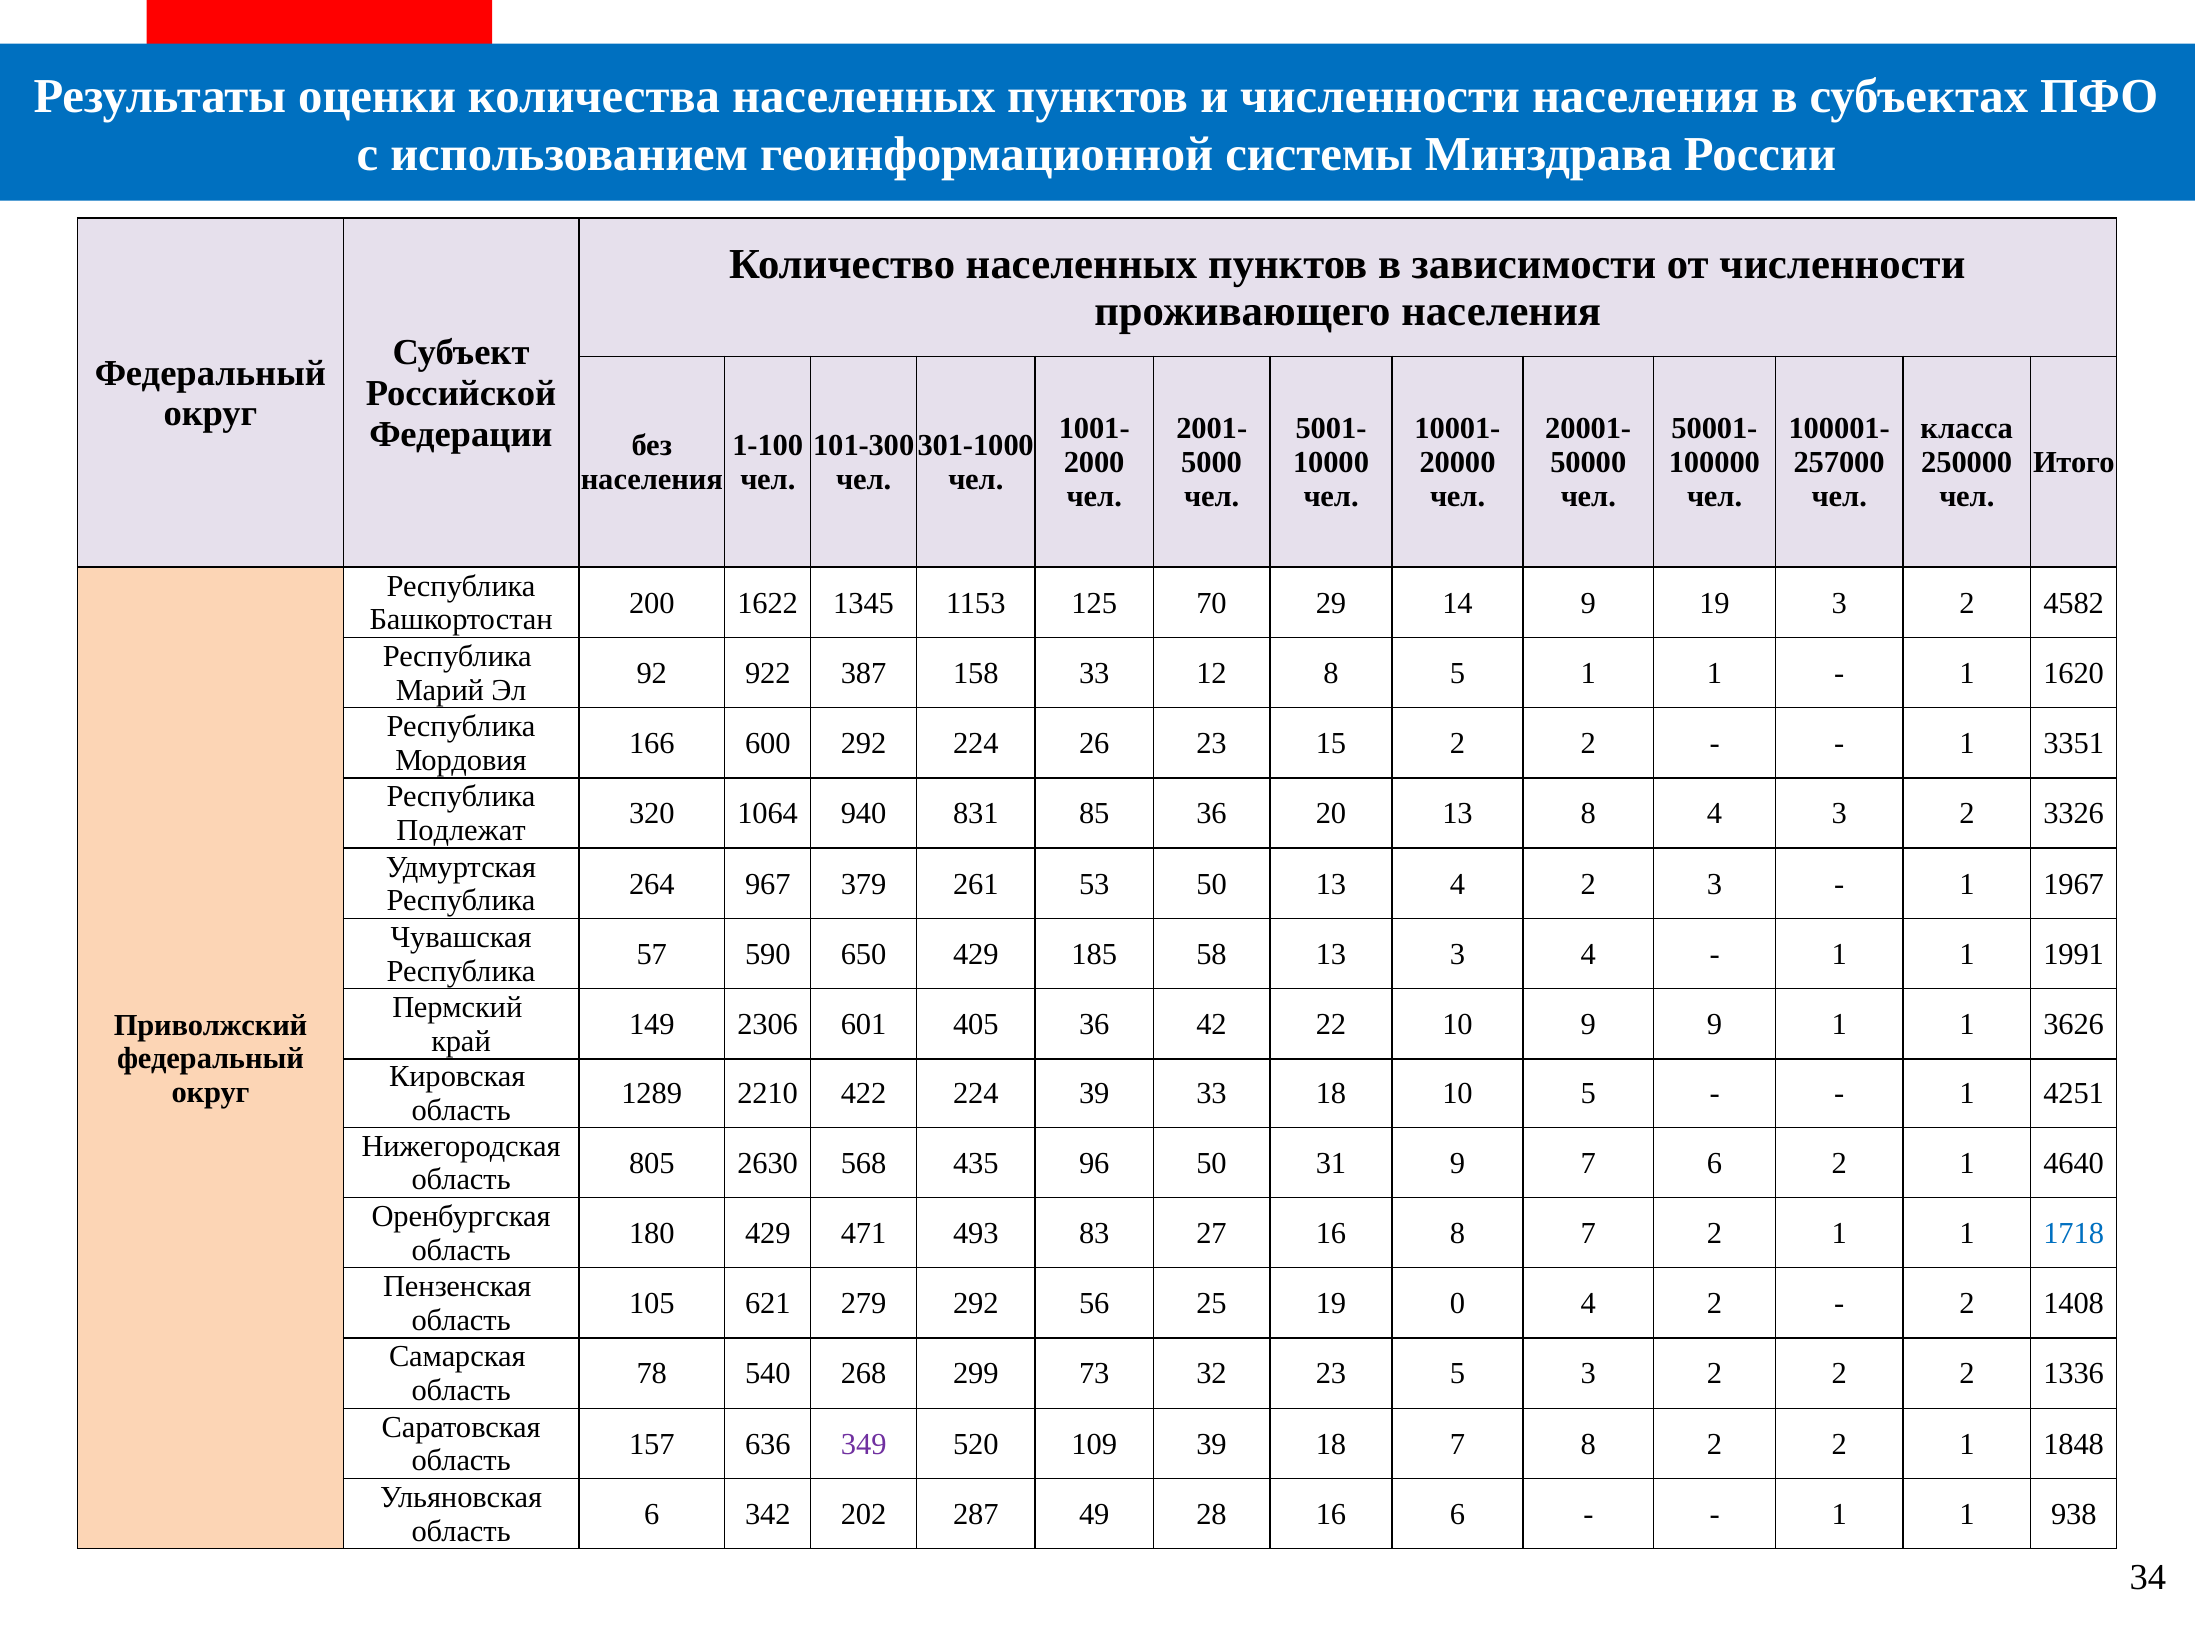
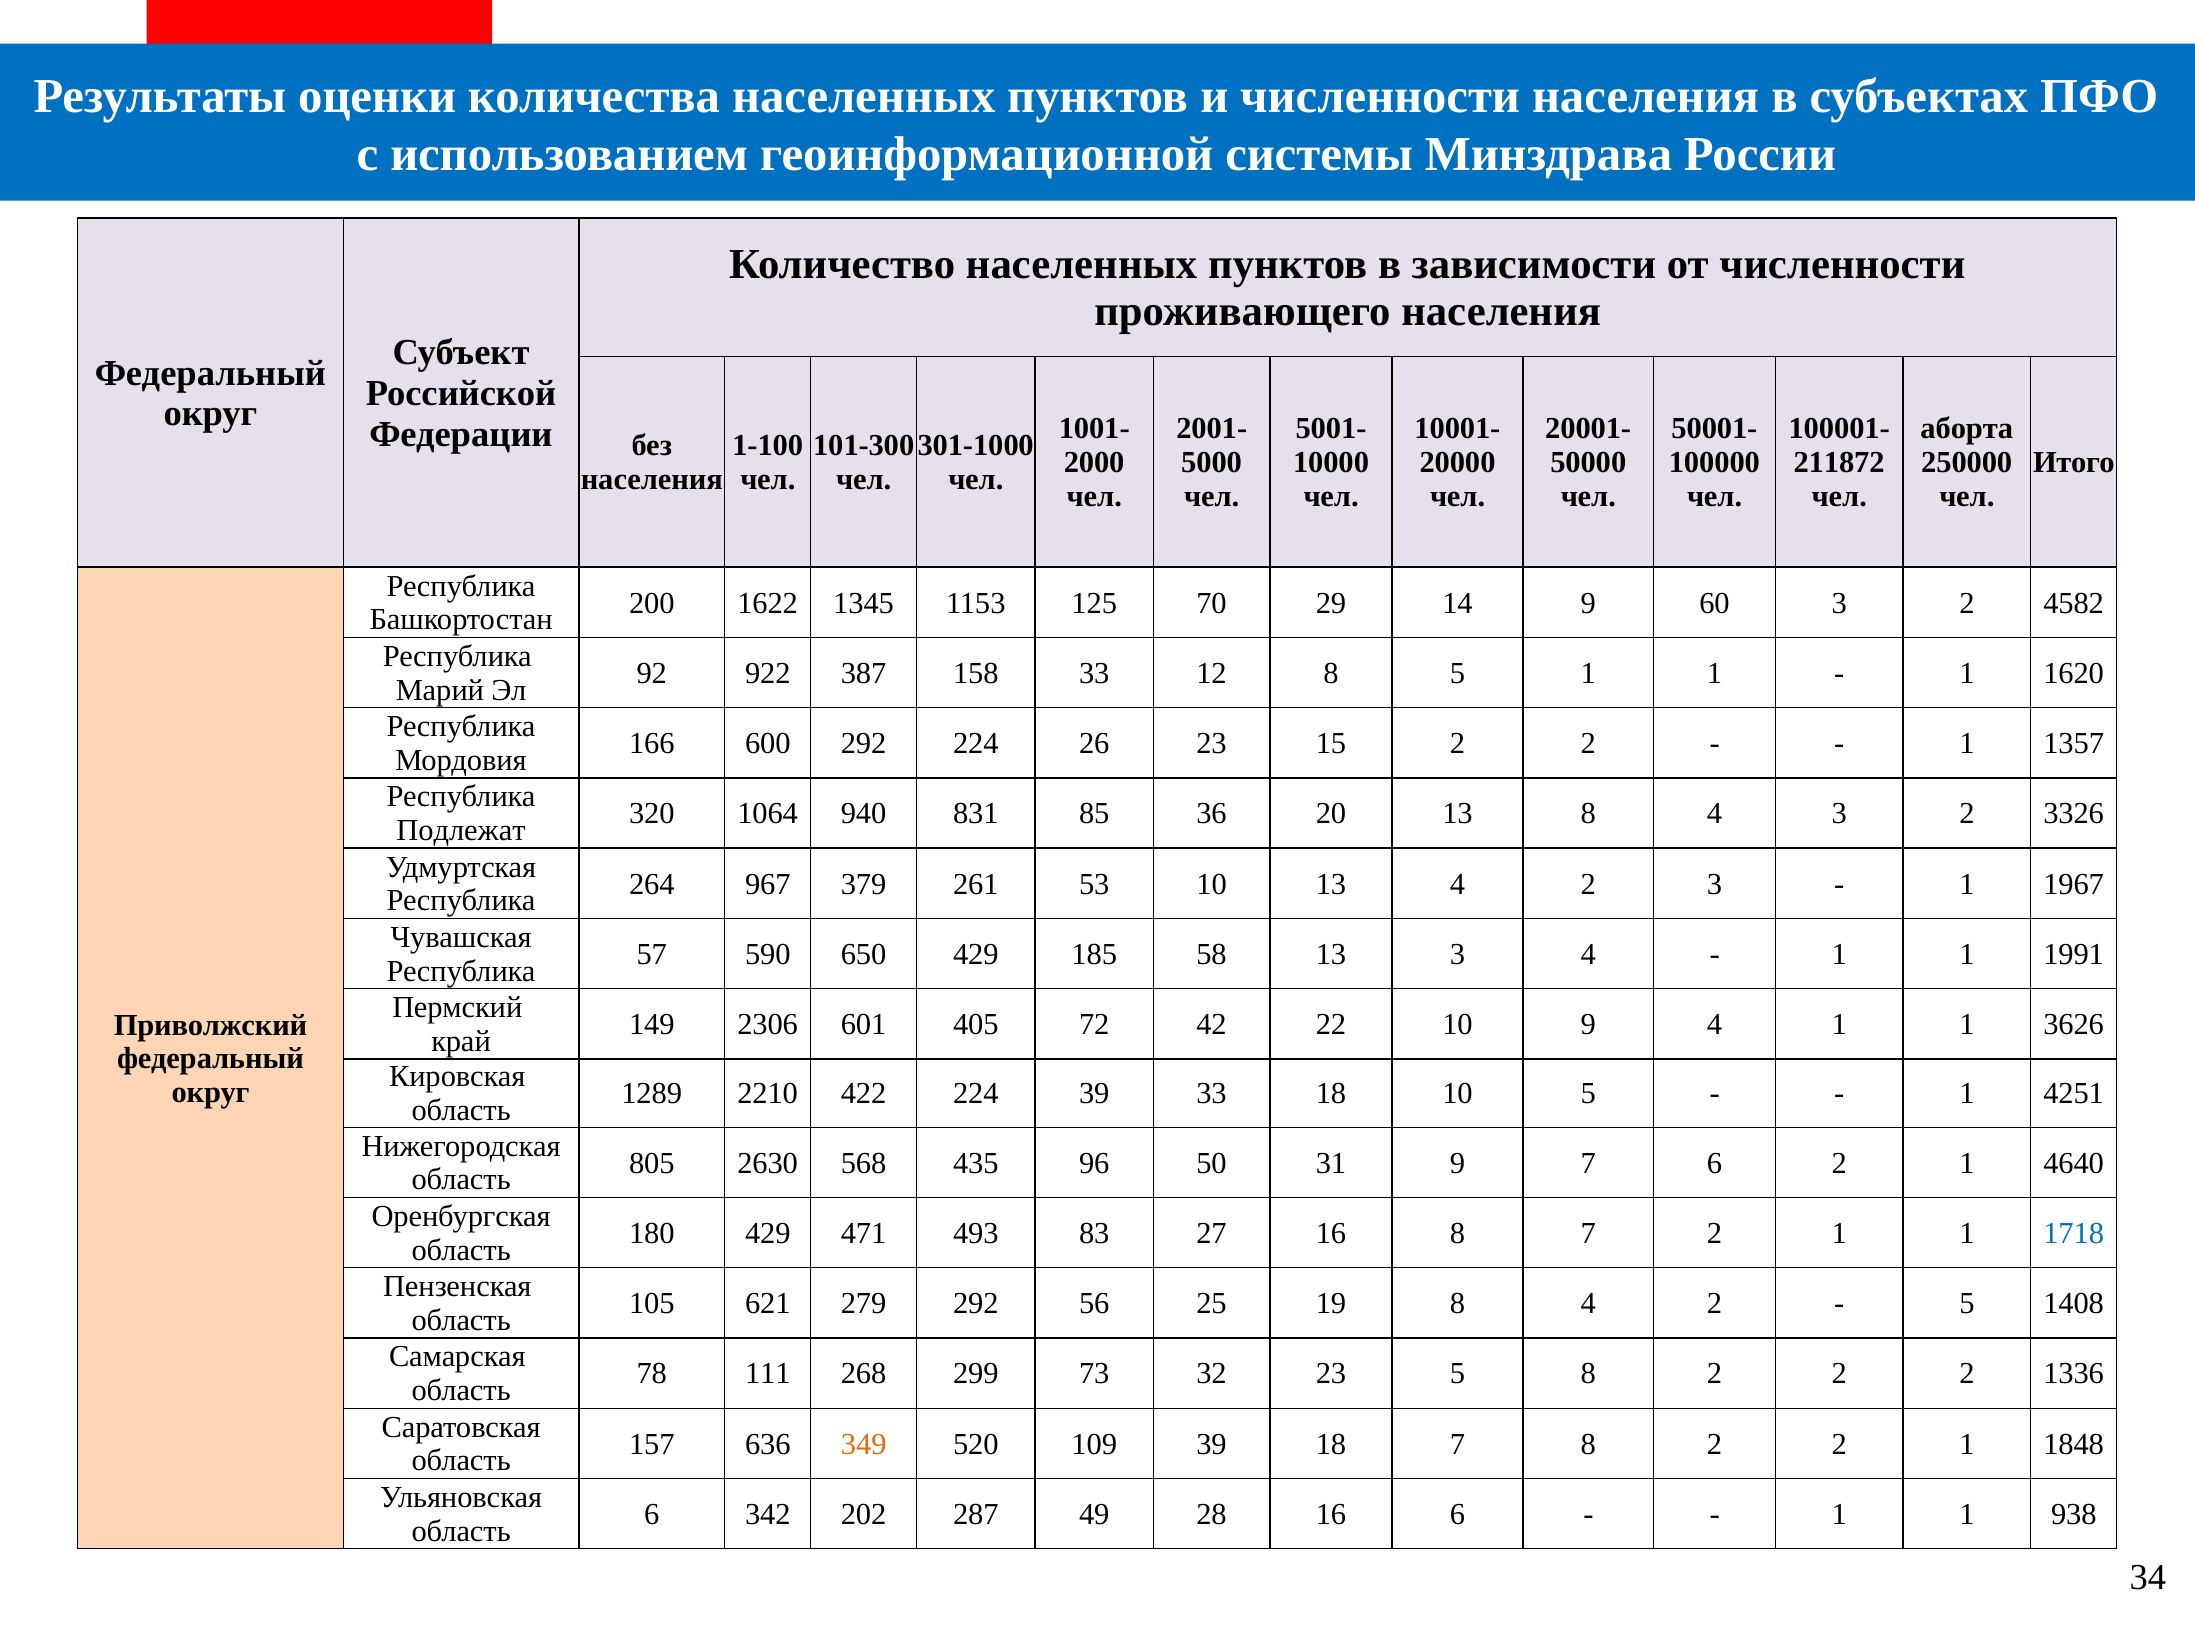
класса: класса -> аборта
257000: 257000 -> 211872
9 19: 19 -> 60
3351: 3351 -> 1357
53 50: 50 -> 10
405 36: 36 -> 72
9 9: 9 -> 4
19 0: 0 -> 8
2 at (1967, 1304): 2 -> 5
540: 540 -> 111
5 3: 3 -> 8
349 colour: purple -> orange
